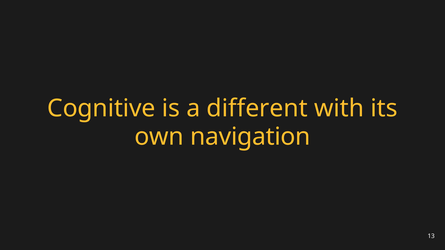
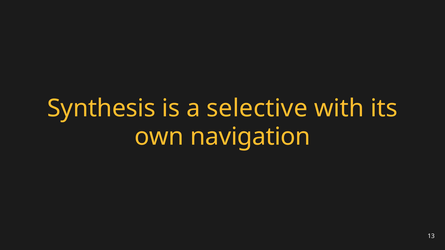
Cognitive: Cognitive -> Synthesis
different: different -> selective
